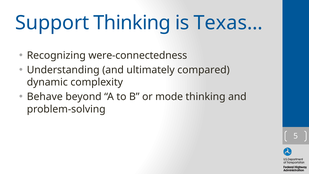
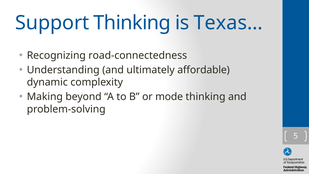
were-connectedness: were-connectedness -> road-connectedness
compared: compared -> affordable
Behave: Behave -> Making
